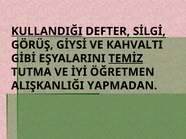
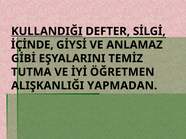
GÖRÜŞ: GÖRÜŞ -> İÇİNDE
KAHVALTI: KAHVALTI -> ANLAMAZ
TEMİZ underline: present -> none
